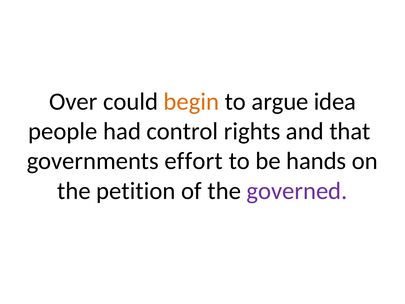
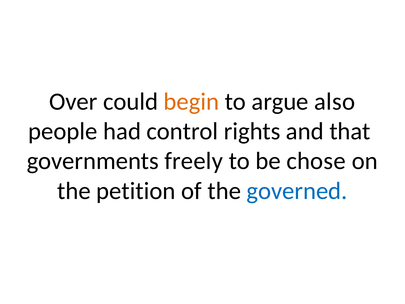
idea: idea -> also
effort: effort -> freely
hands: hands -> chose
governed colour: purple -> blue
